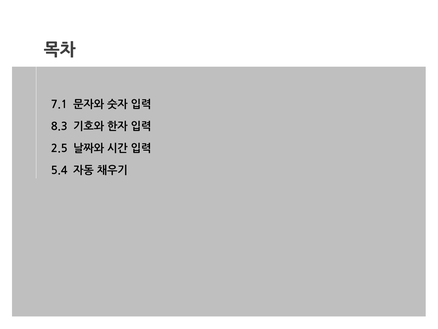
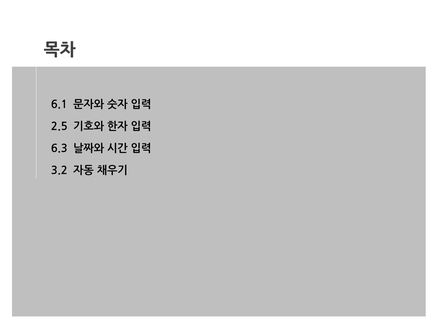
7.1: 7.1 -> 6.1
8.3: 8.3 -> 2.5
2.5: 2.5 -> 6.3
5.4: 5.4 -> 3.2
